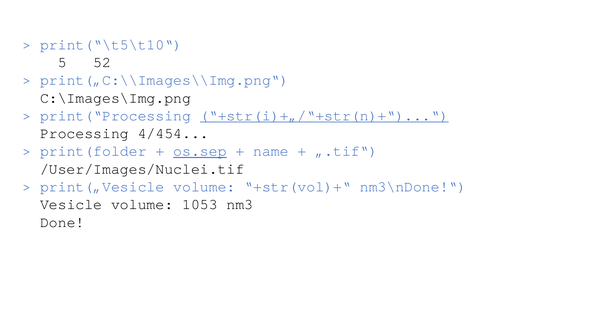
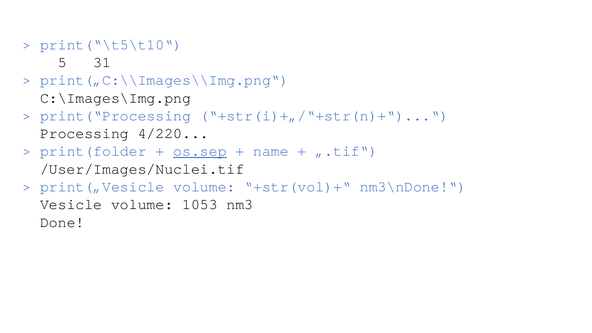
52: 52 -> 31
+str(i)+„/“+str(n)+“)...“ underline: present -> none
4/454: 4/454 -> 4/220
